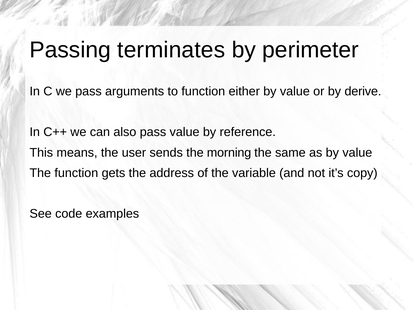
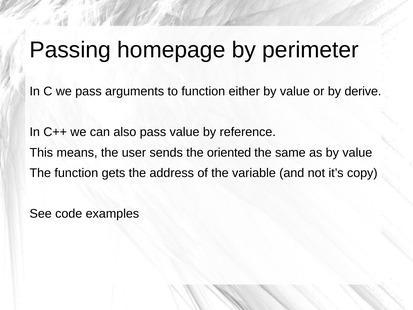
terminates: terminates -> homepage
morning: morning -> oriented
